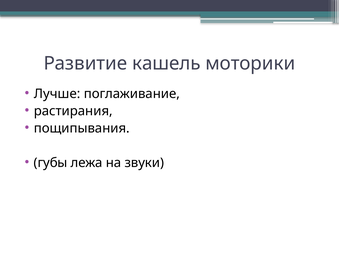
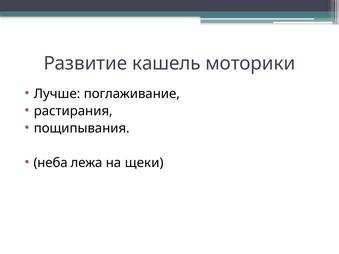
губы: губы -> неба
звуки: звуки -> щеки
